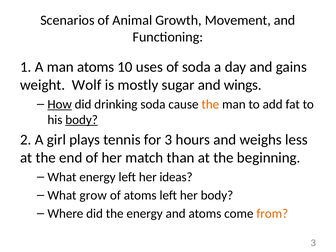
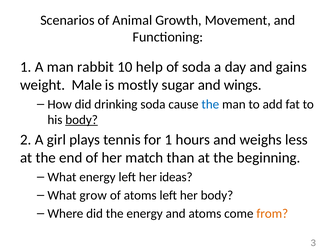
man atoms: atoms -> rabbit
uses: uses -> help
Wolf: Wolf -> Male
How underline: present -> none
the at (210, 104) colour: orange -> blue
for 3: 3 -> 1
